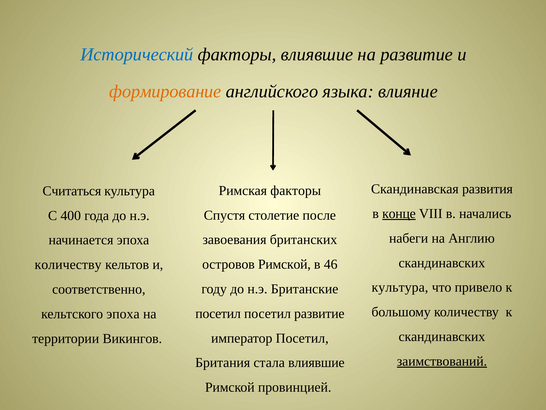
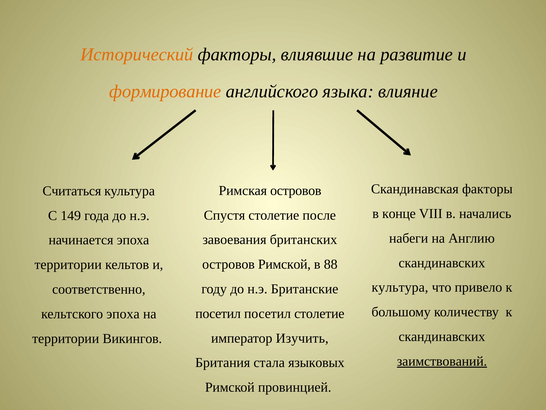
Исторический colour: blue -> orange
Скандинавская развития: развития -> факторы
Римская факторы: факторы -> островов
конце underline: present -> none
400: 400 -> 149
46: 46 -> 88
количеству at (68, 264): количеству -> территории
посетил развитие: развитие -> столетие
император Посетил: Посетил -> Изучить
стала влиявшие: влиявшие -> языковых
